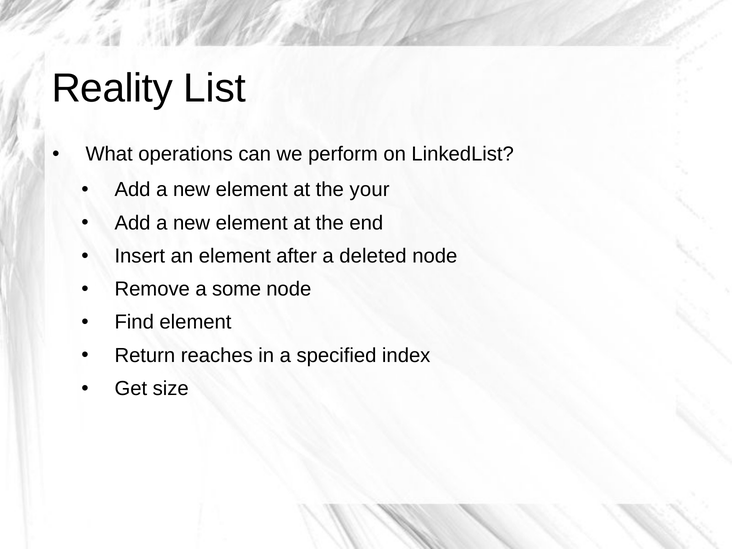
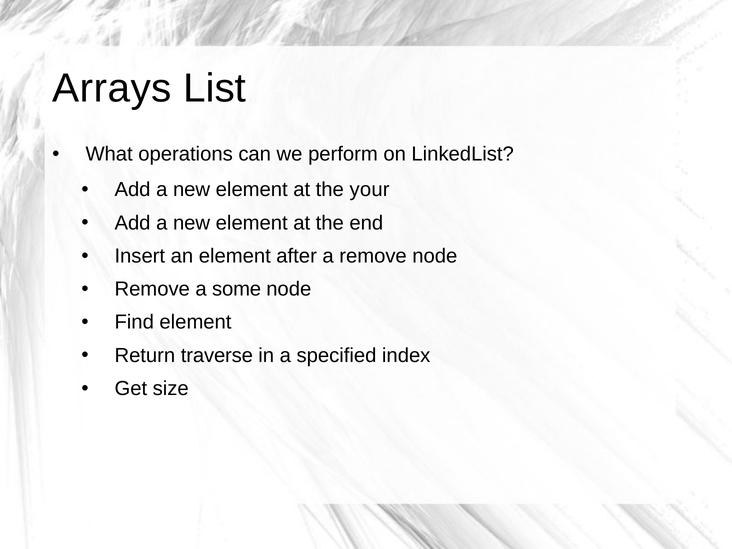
Reality: Reality -> Arrays
a deleted: deleted -> remove
reaches: reaches -> traverse
